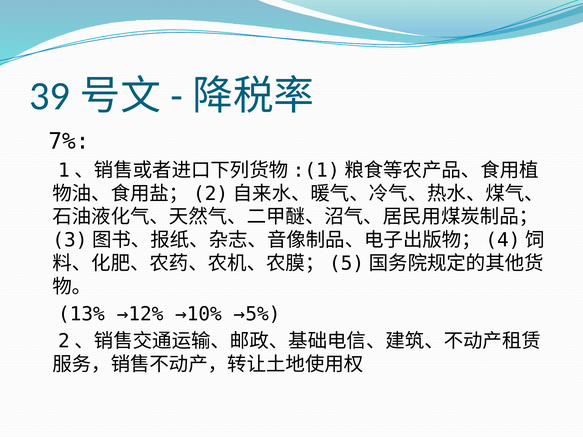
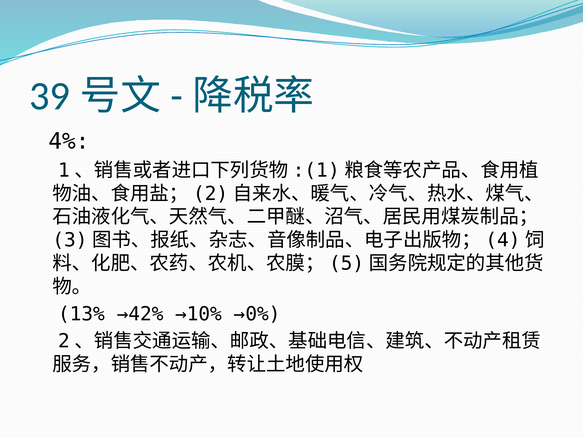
7%: 7% -> 4%
→12%: →12% -> →42%
→5%: →5% -> →0%
